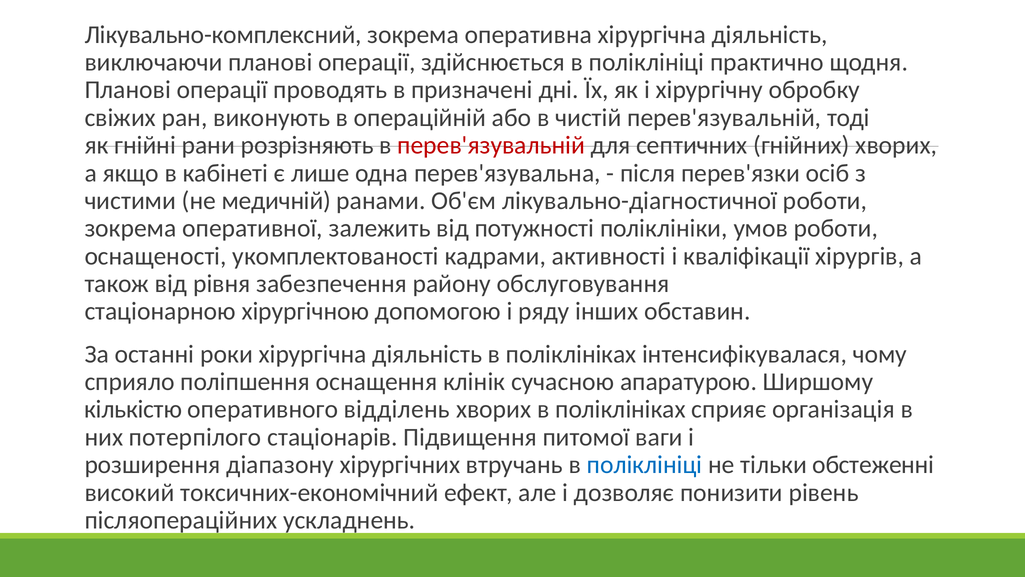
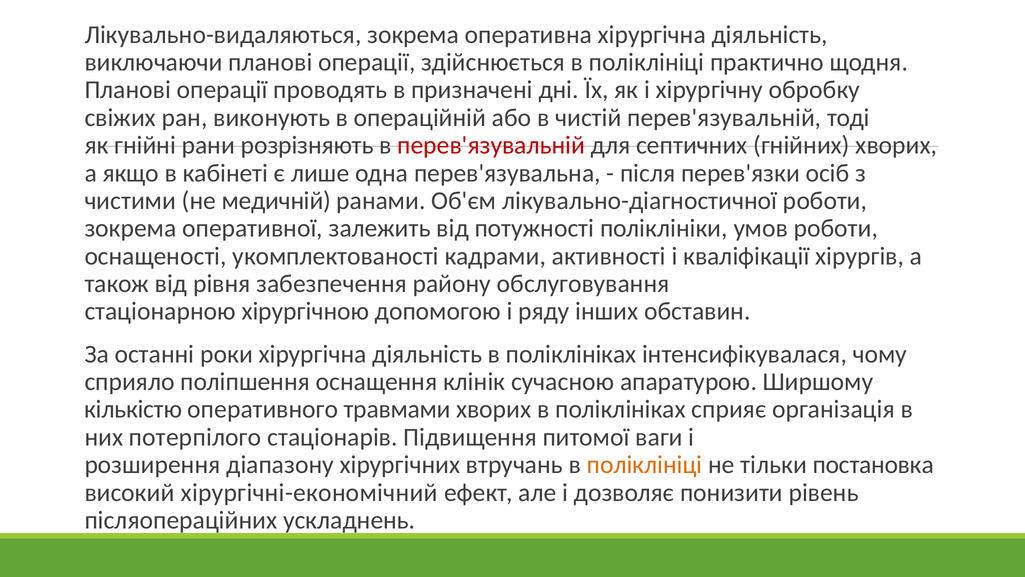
Лікувально-комплексний: Лікувально-комплексний -> Лікувально-видаляються
відділень: відділень -> травмами
поліклініці at (645, 464) colour: blue -> orange
обстеженні: обстеженні -> постановка
токсичних-економічний: токсичних-економічний -> хірургічні-економічний
